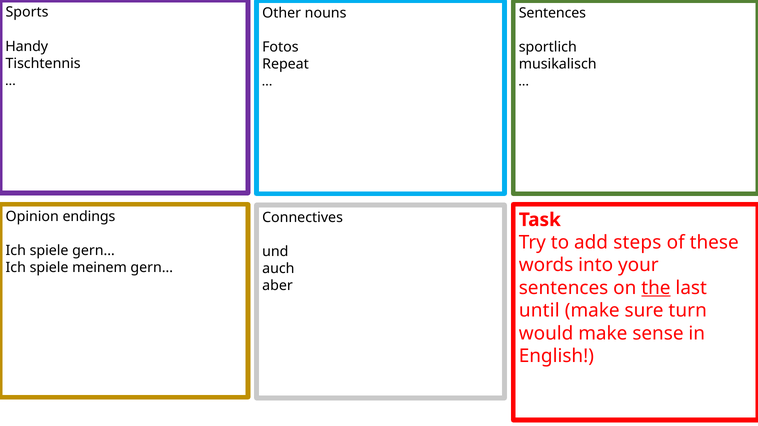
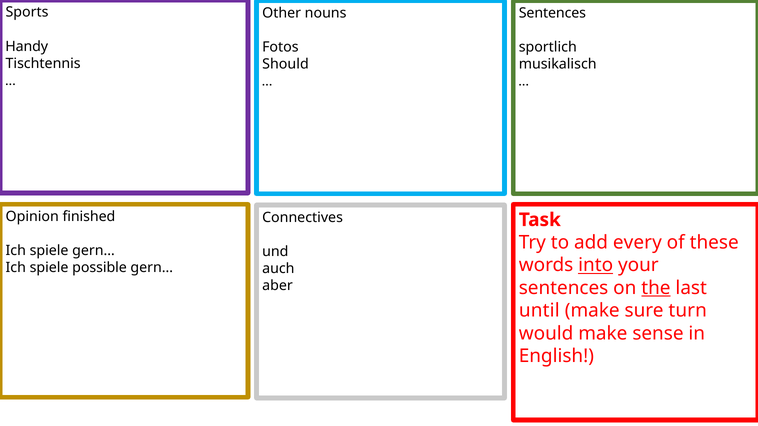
Repeat: Repeat -> Should
endings: endings -> finished
steps: steps -> every
into underline: none -> present
meinem: meinem -> possible
